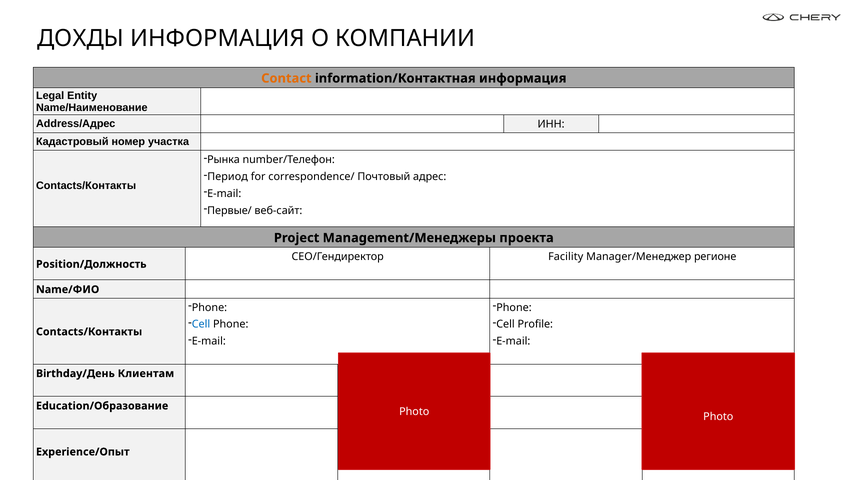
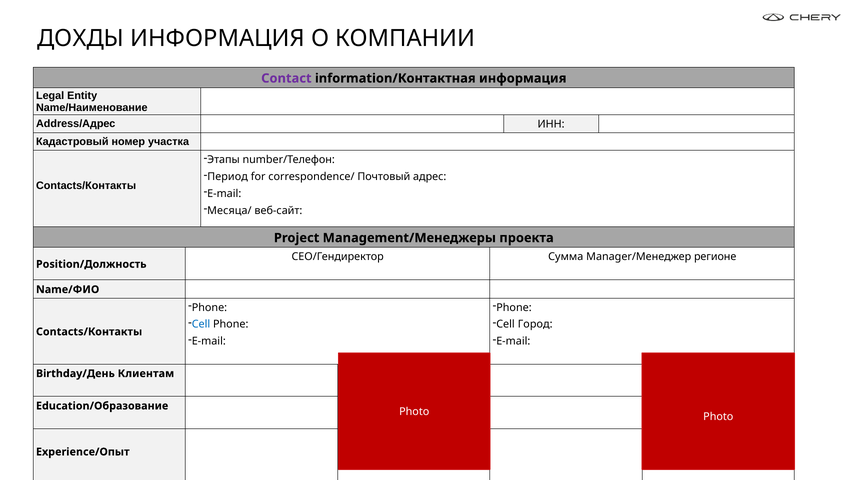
Contact colour: orange -> purple
Рынка: Рынка -> Этапы
Первые/: Первые/ -> Месяца/
Facility: Facility -> Сумма
Profile: Profile -> Город
